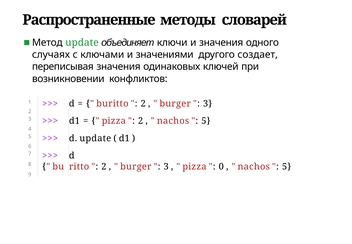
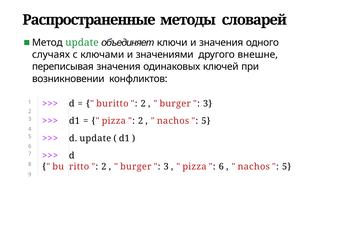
создает: создает -> внешне
0 at (221, 166): 0 -> 6
